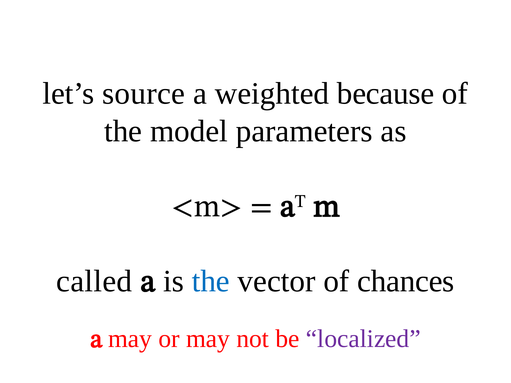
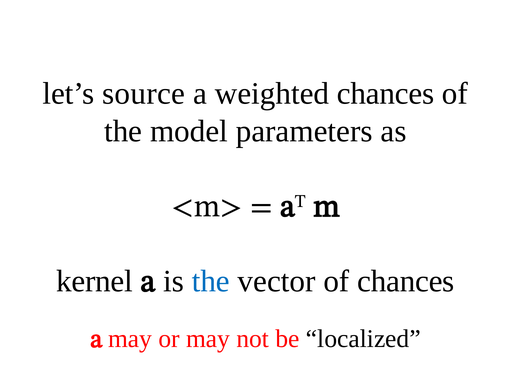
weighted because: because -> chances
called: called -> kernel
localized colour: purple -> black
